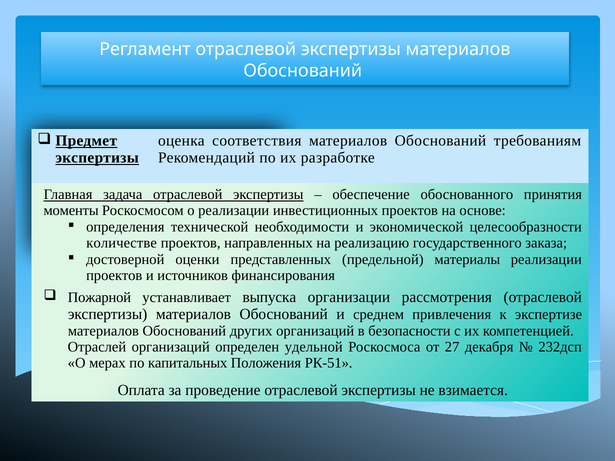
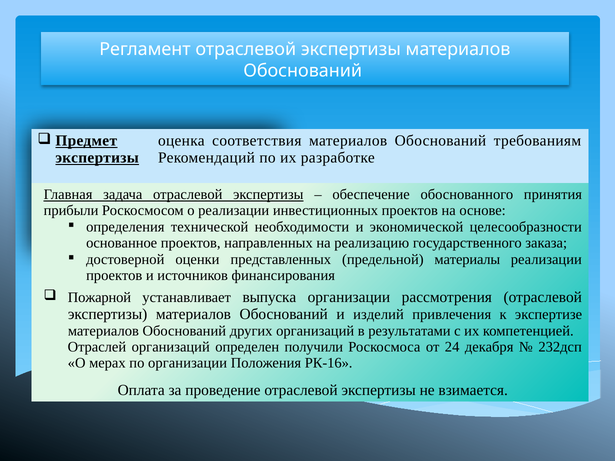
моменты: моменты -> прибыли
количестве: количестве -> основанное
среднем: среднем -> изделий
безопасности: безопасности -> результатами
удельной: удельной -> получили
27: 27 -> 24
по капитальных: капитальных -> организации
РК-51: РК-51 -> РК-16
